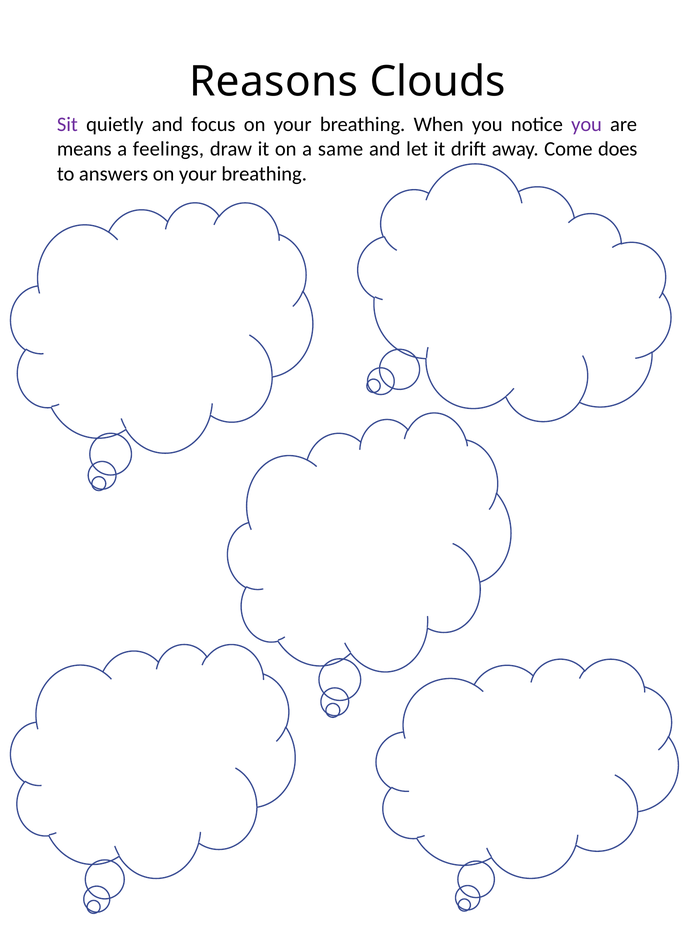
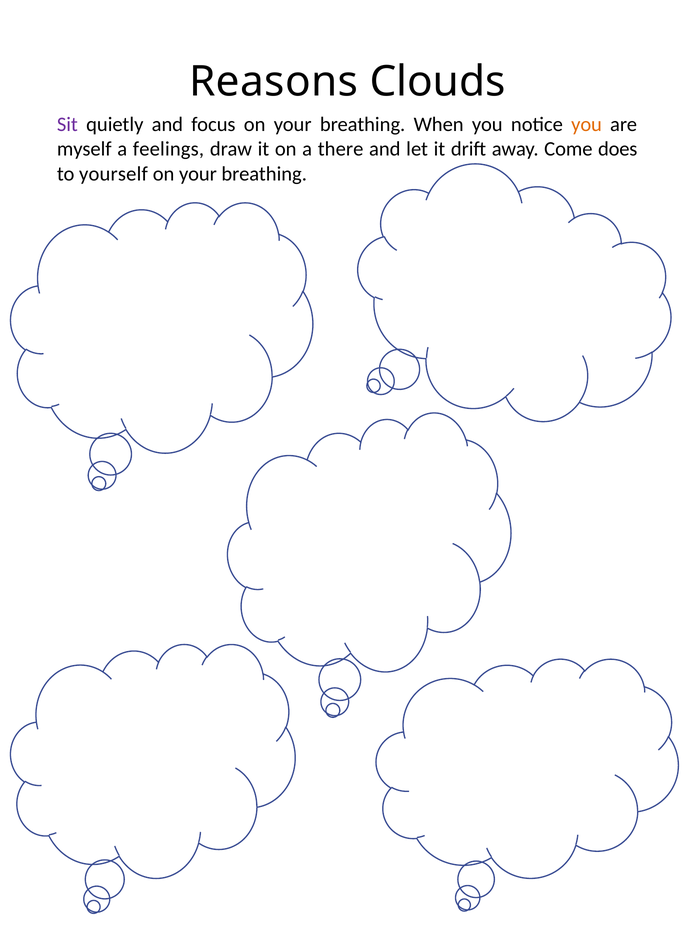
you at (587, 124) colour: purple -> orange
means: means -> myself
same: same -> there
answers: answers -> yourself
